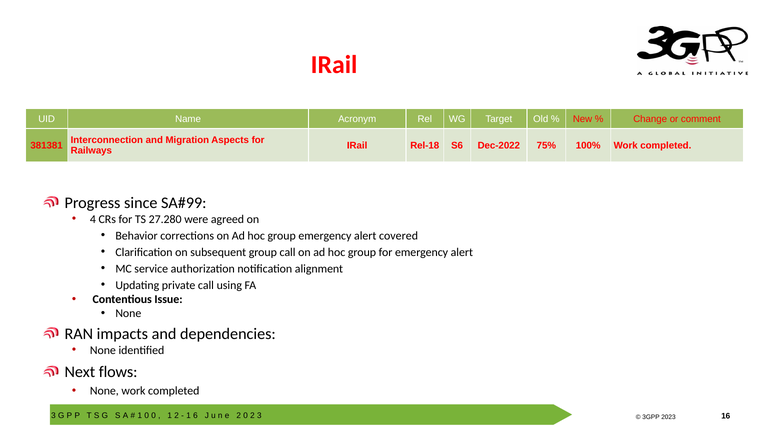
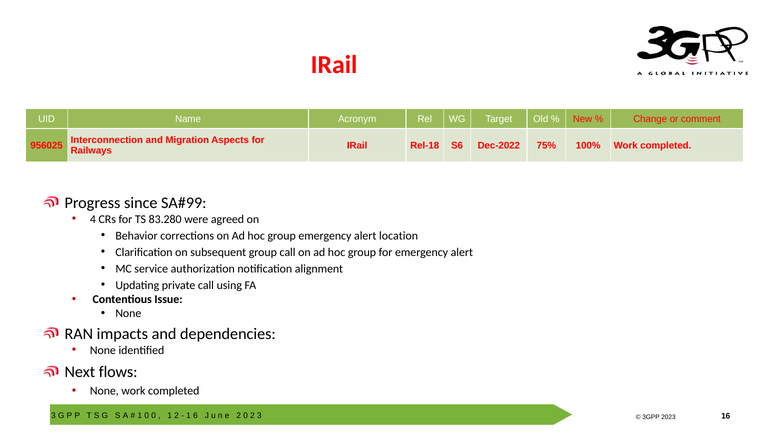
381381: 381381 -> 956025
27.280: 27.280 -> 83.280
covered: covered -> location
